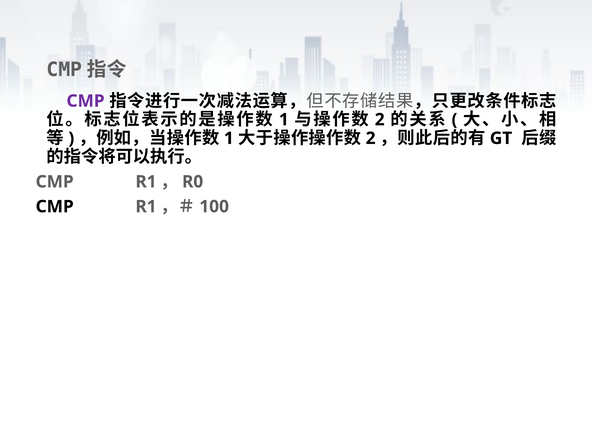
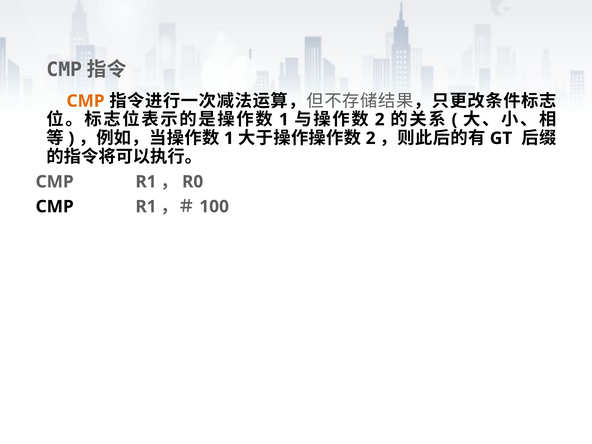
CMP at (86, 101) colour: purple -> orange
